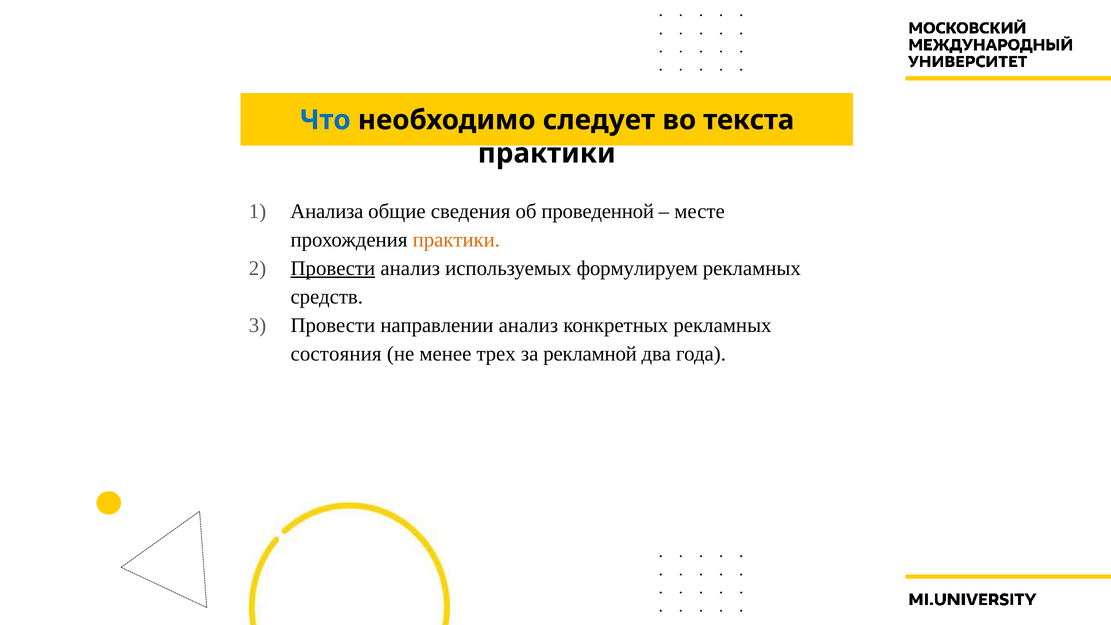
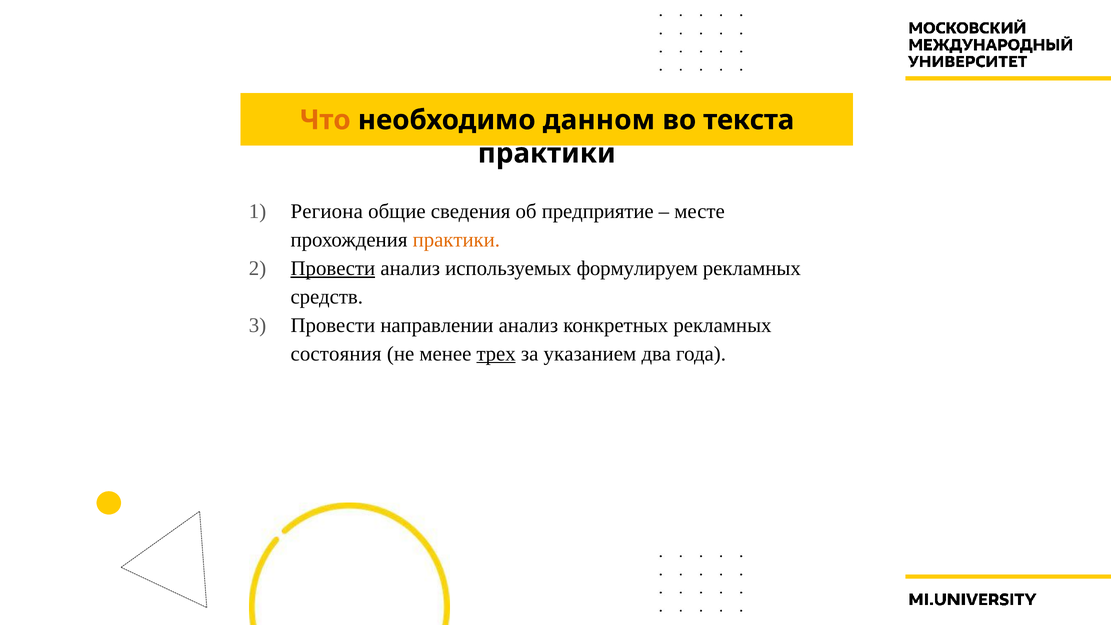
Что colour: blue -> orange
следует: следует -> данном
Анализа: Анализа -> Региона
проведенной: проведенной -> предприятие
трех underline: none -> present
рекламной: рекламной -> указанием
